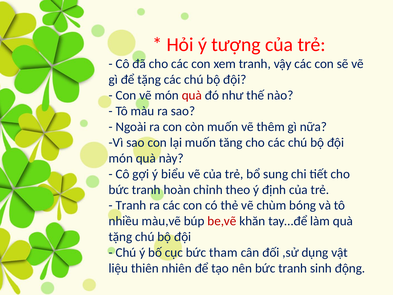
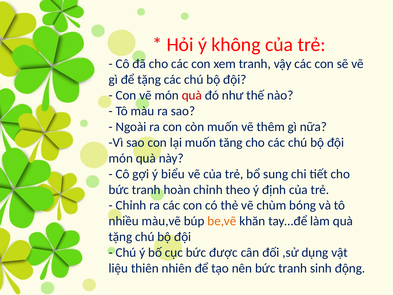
tượng: tượng -> không
Tranh at (131, 205): Tranh -> Chỉnh
be,vẽ colour: red -> orange
tham: tham -> được
